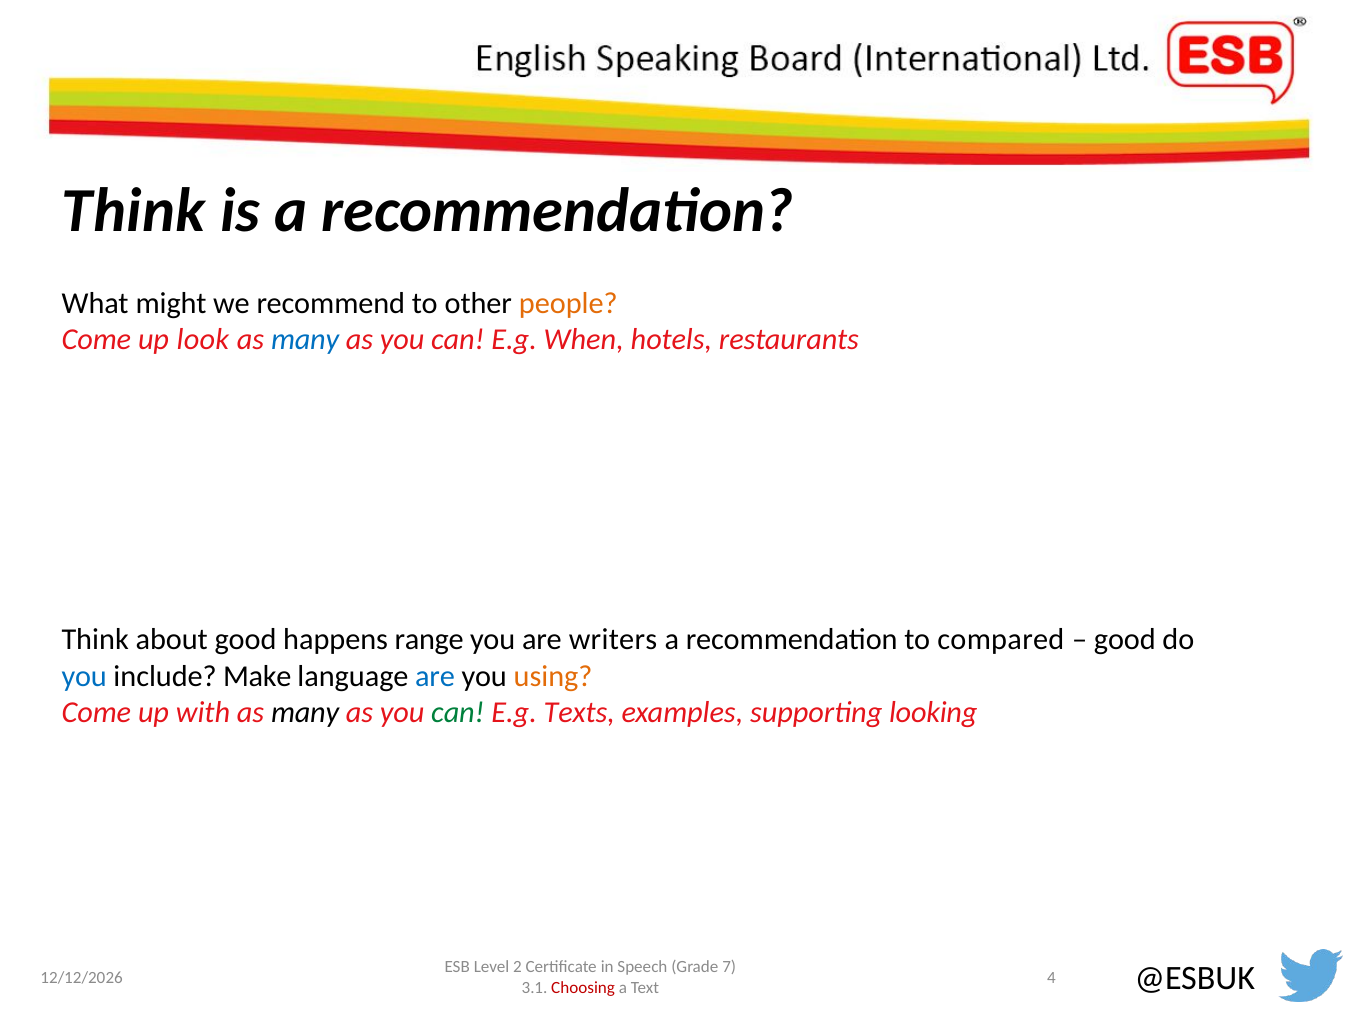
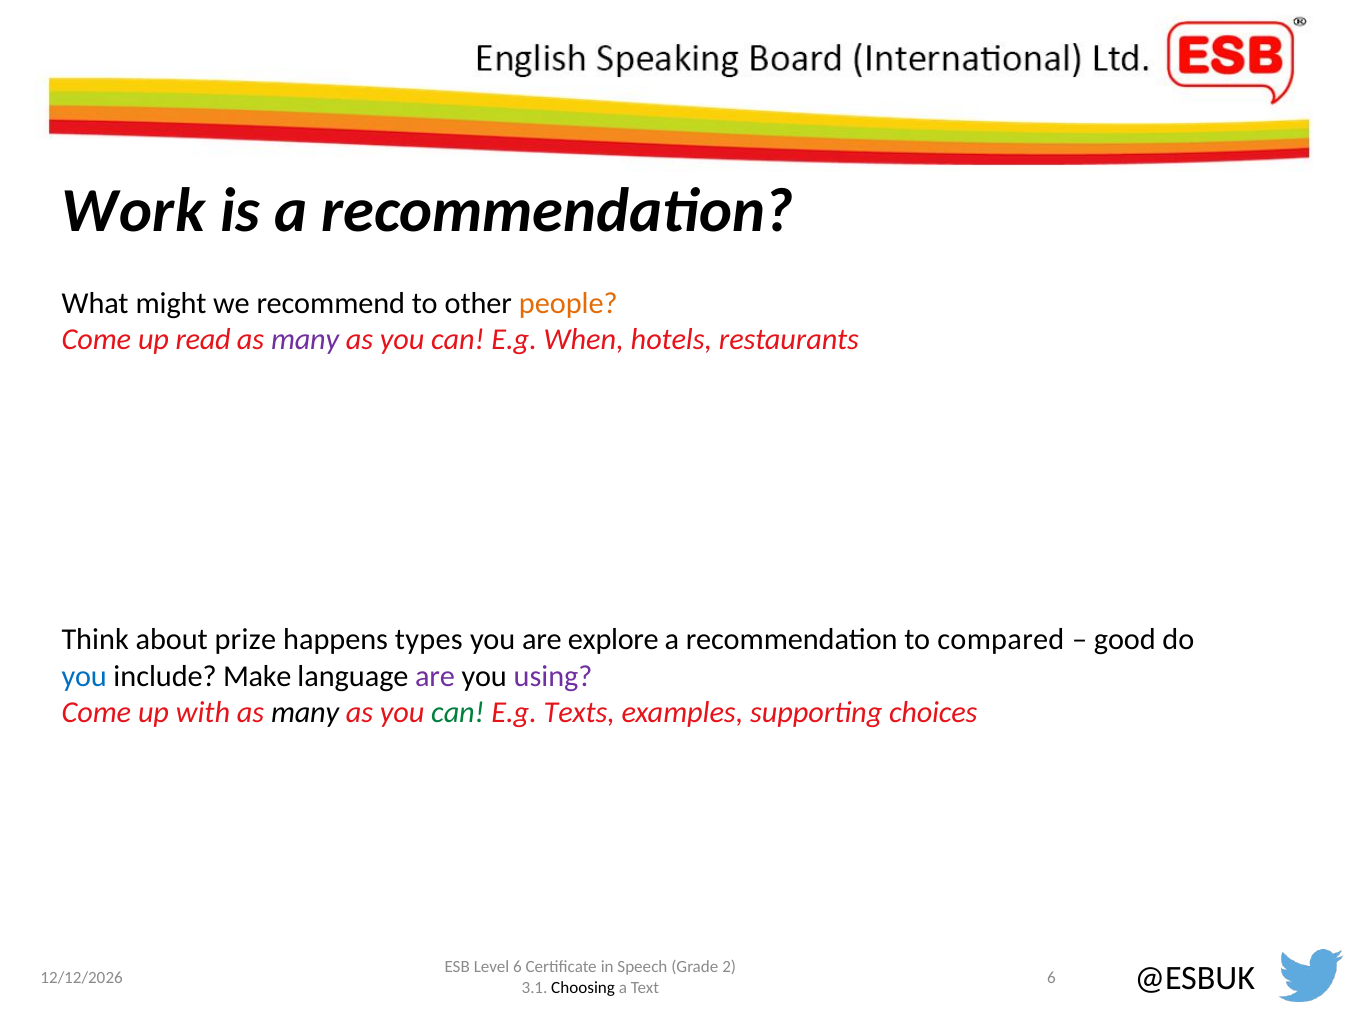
Think at (134, 210): Think -> Work
look: look -> read
many at (305, 339) colour: blue -> purple
about good: good -> prize
range: range -> types
writers: writers -> explore
are at (435, 676) colour: blue -> purple
using colour: orange -> purple
looking: looking -> choices
Level 2: 2 -> 6
7: 7 -> 2
4 at (1052, 977): 4 -> 6
Choosing colour: red -> black
